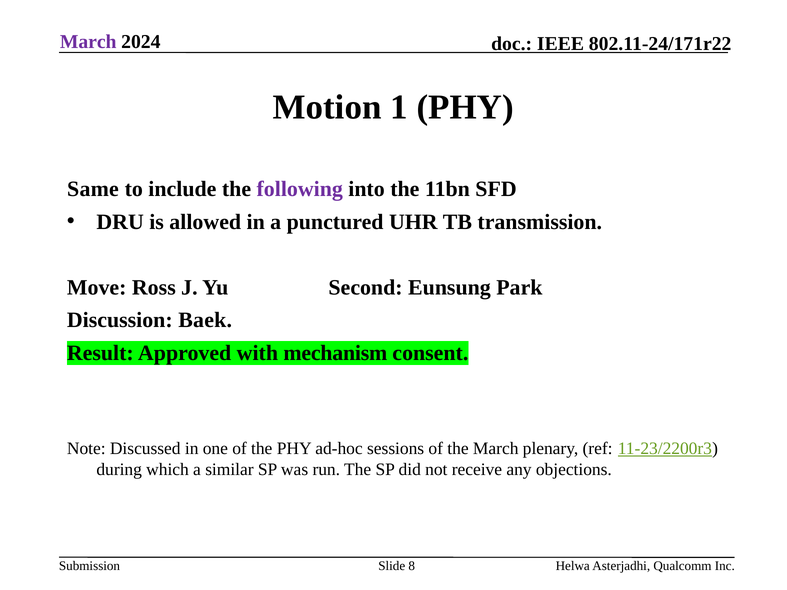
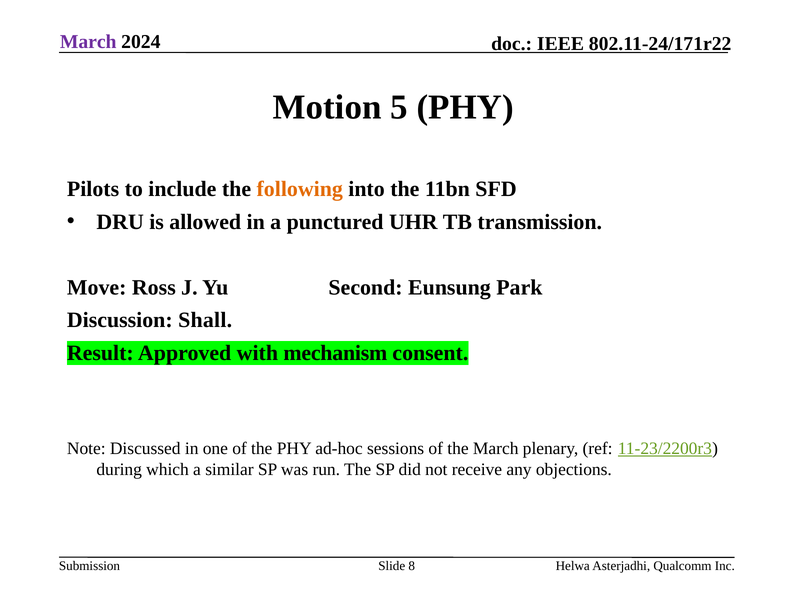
1: 1 -> 5
Same: Same -> Pilots
following colour: purple -> orange
Baek: Baek -> Shall
